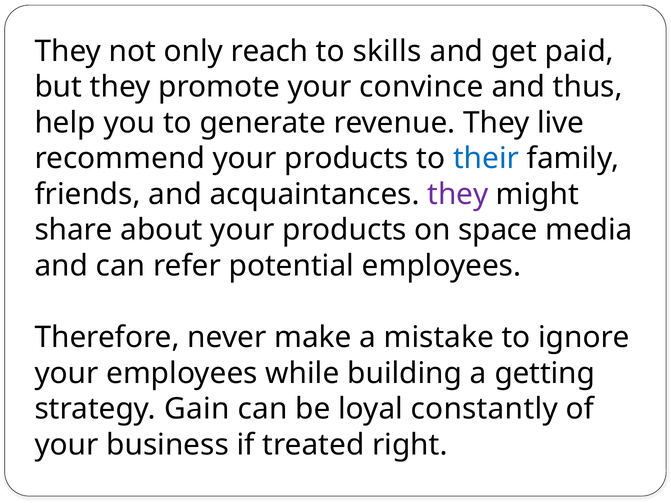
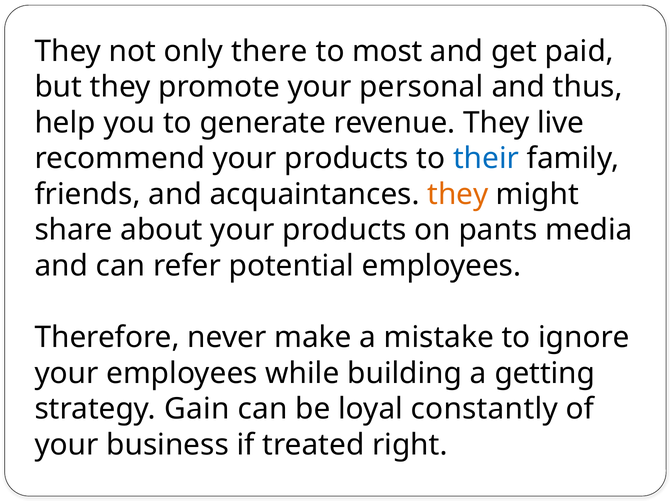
reach: reach -> there
skills: skills -> most
convince: convince -> personal
they at (458, 194) colour: purple -> orange
space: space -> pants
